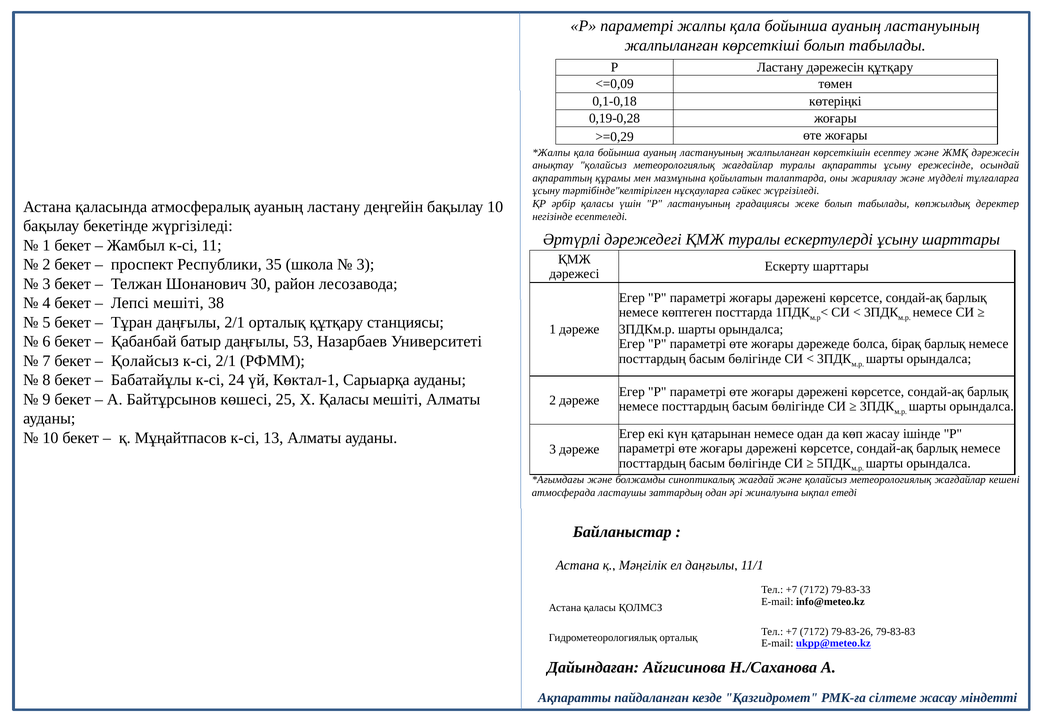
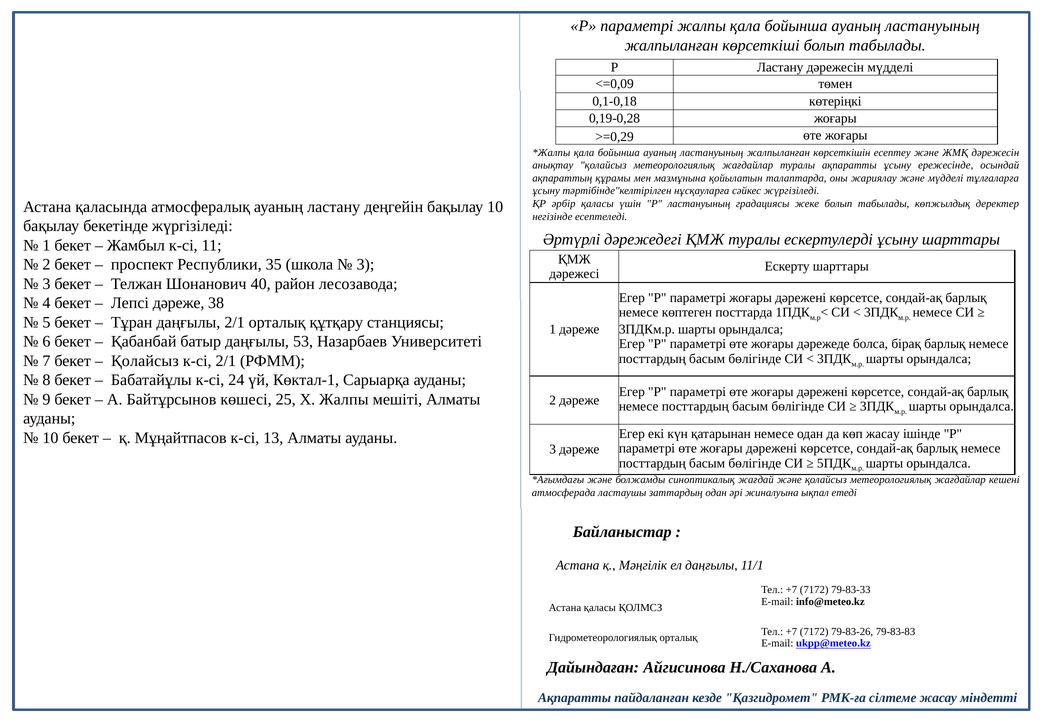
дәрежесін құтқару: құтқару -> мүдделі
30: 30 -> 40
Лепсі мешіті: мешіті -> дәреже
Х Қаласы: Қаласы -> Жалпы
